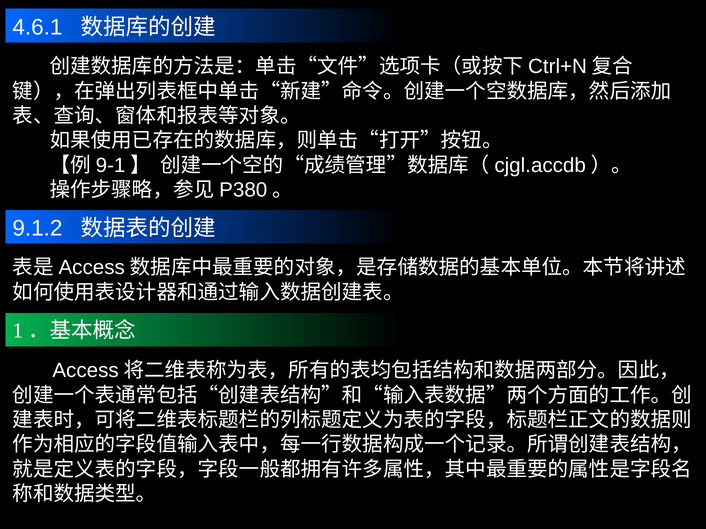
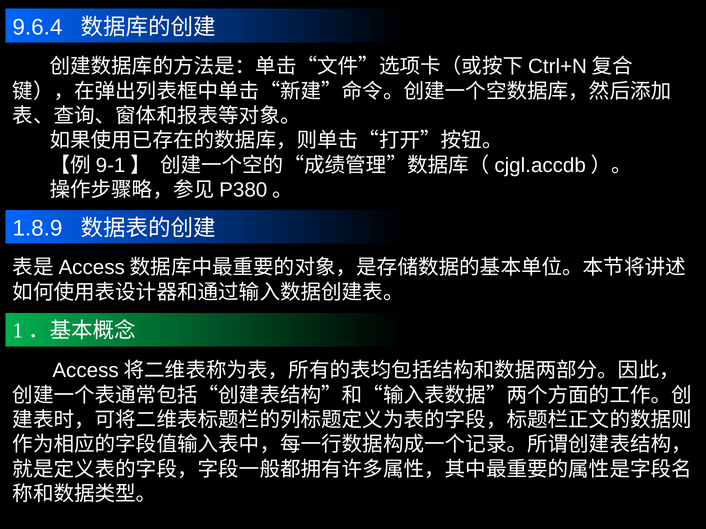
4.6.1: 4.6.1 -> 9.6.4
9.1.2: 9.1.2 -> 1.8.9
